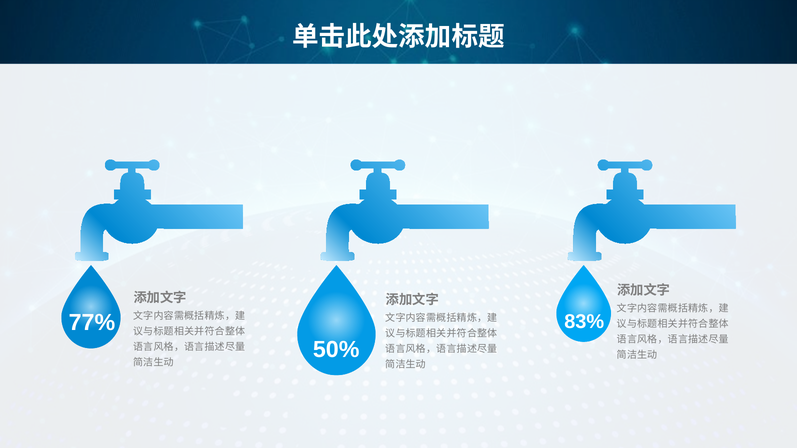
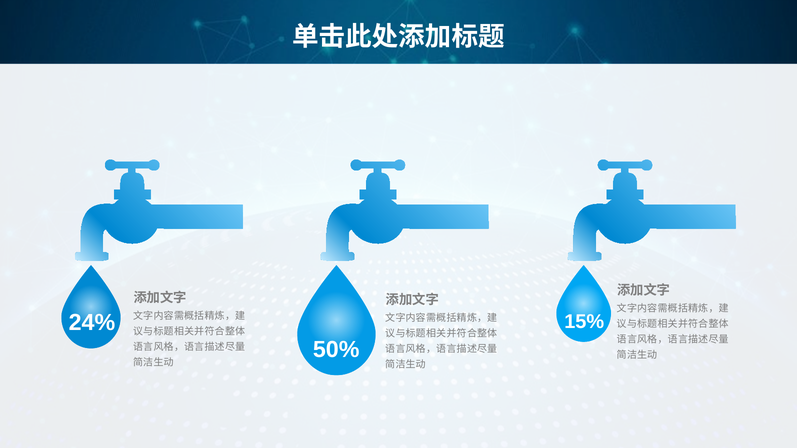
77%: 77% -> 24%
83%: 83% -> 15%
